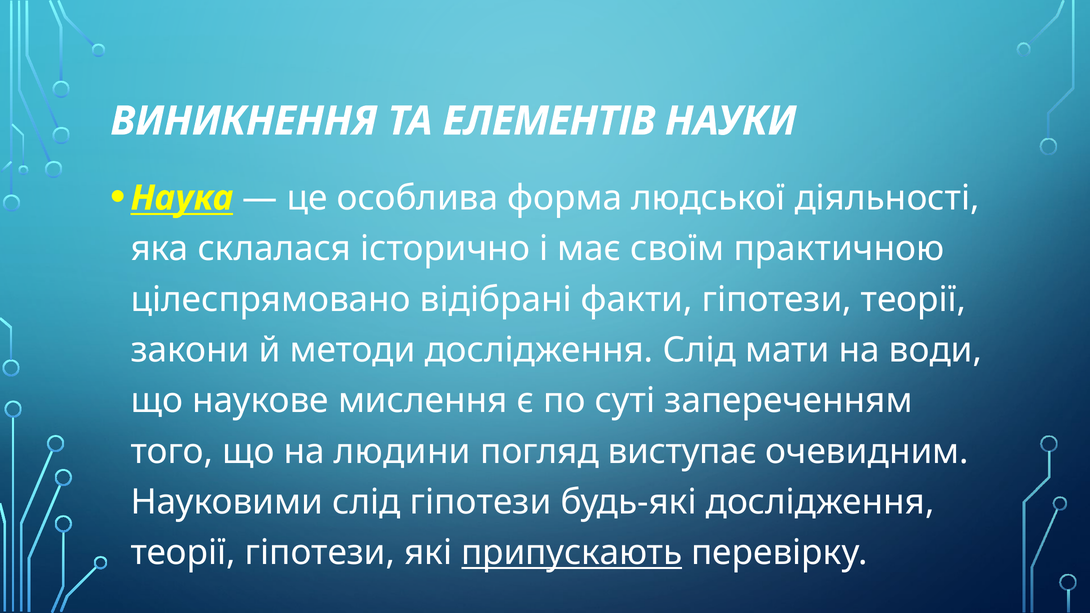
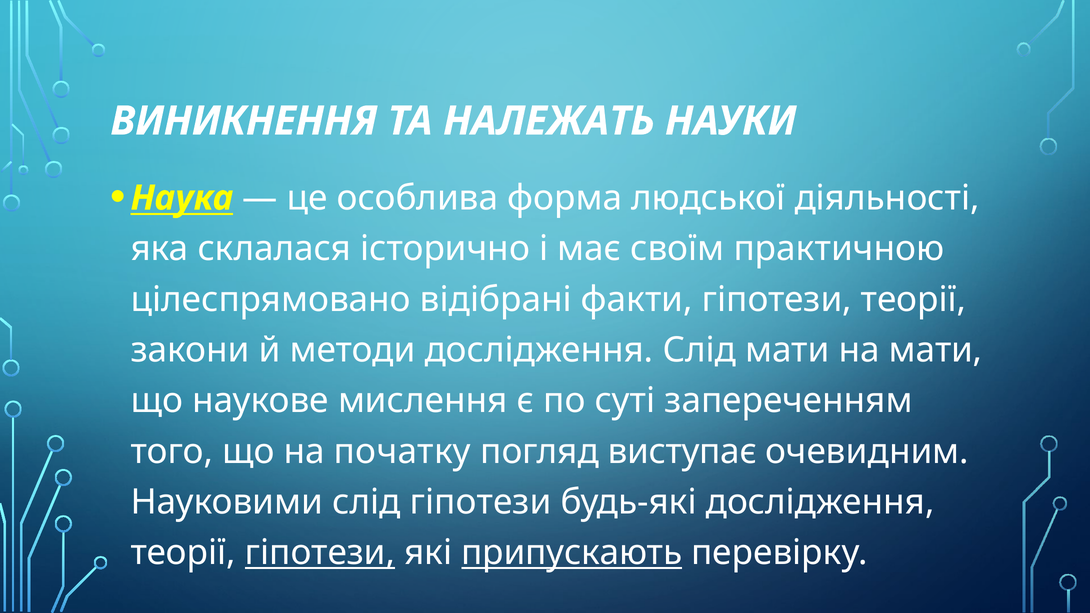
ЕЛЕМЕНТІВ: ЕЛЕМЕНТІВ -> НАЛЕЖАТЬ
на води: води -> мати
людини: людини -> початку
гіпотези at (320, 553) underline: none -> present
